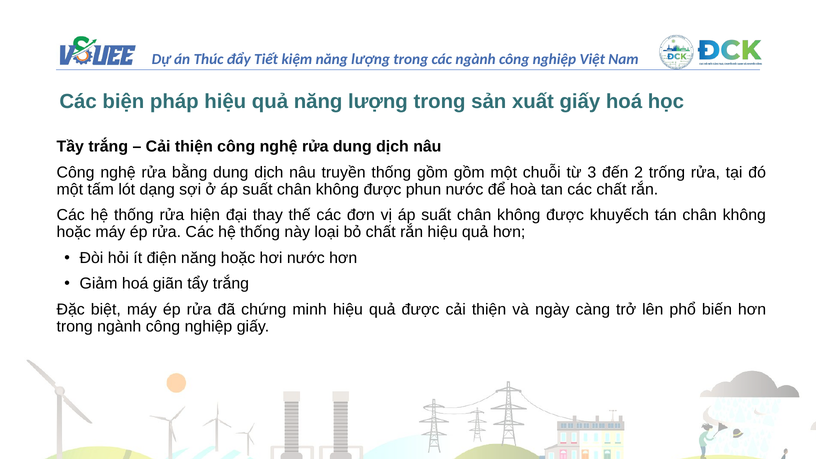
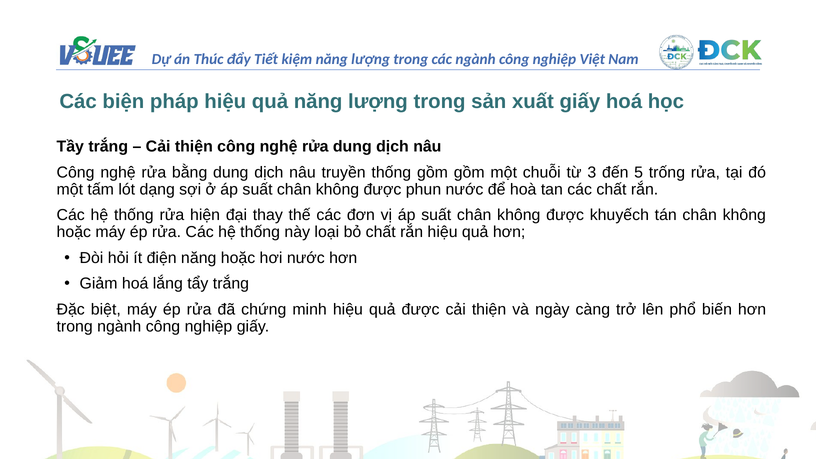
2: 2 -> 5
giãn: giãn -> lắng
